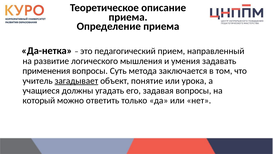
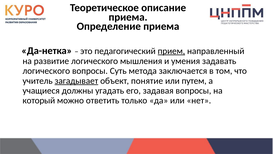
прием underline: none -> present
применения at (46, 71): применения -> логического
урока: урока -> путем
